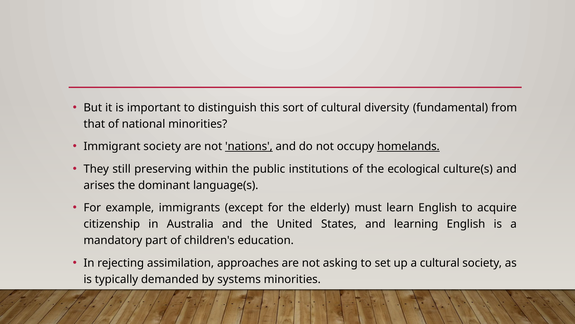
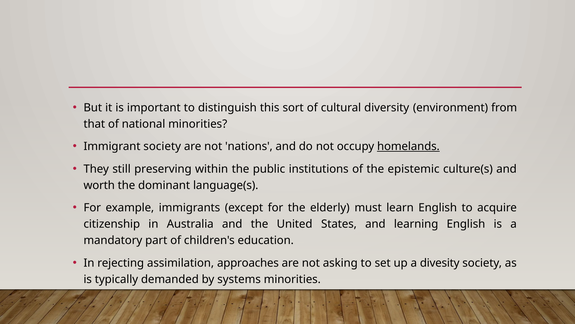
fundamental: fundamental -> environment
nations underline: present -> none
ecological: ecological -> epistemic
arises: arises -> worth
a cultural: cultural -> divesity
